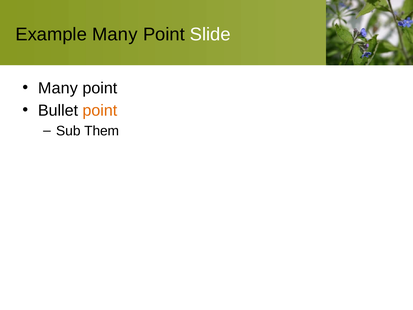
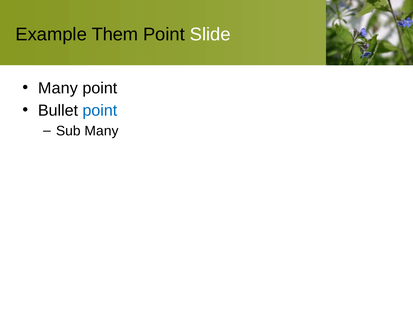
Example Many: Many -> Them
point at (100, 110) colour: orange -> blue
Sub Them: Them -> Many
